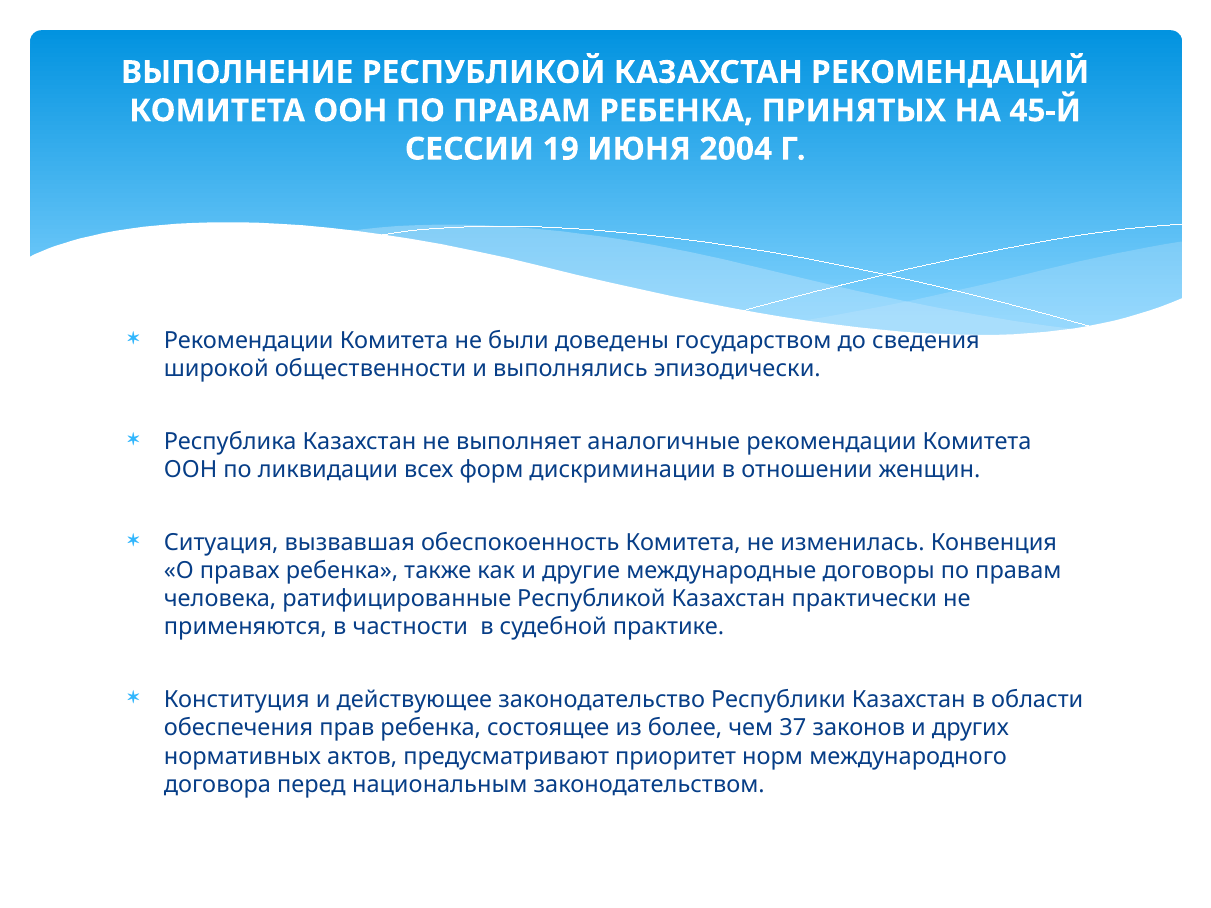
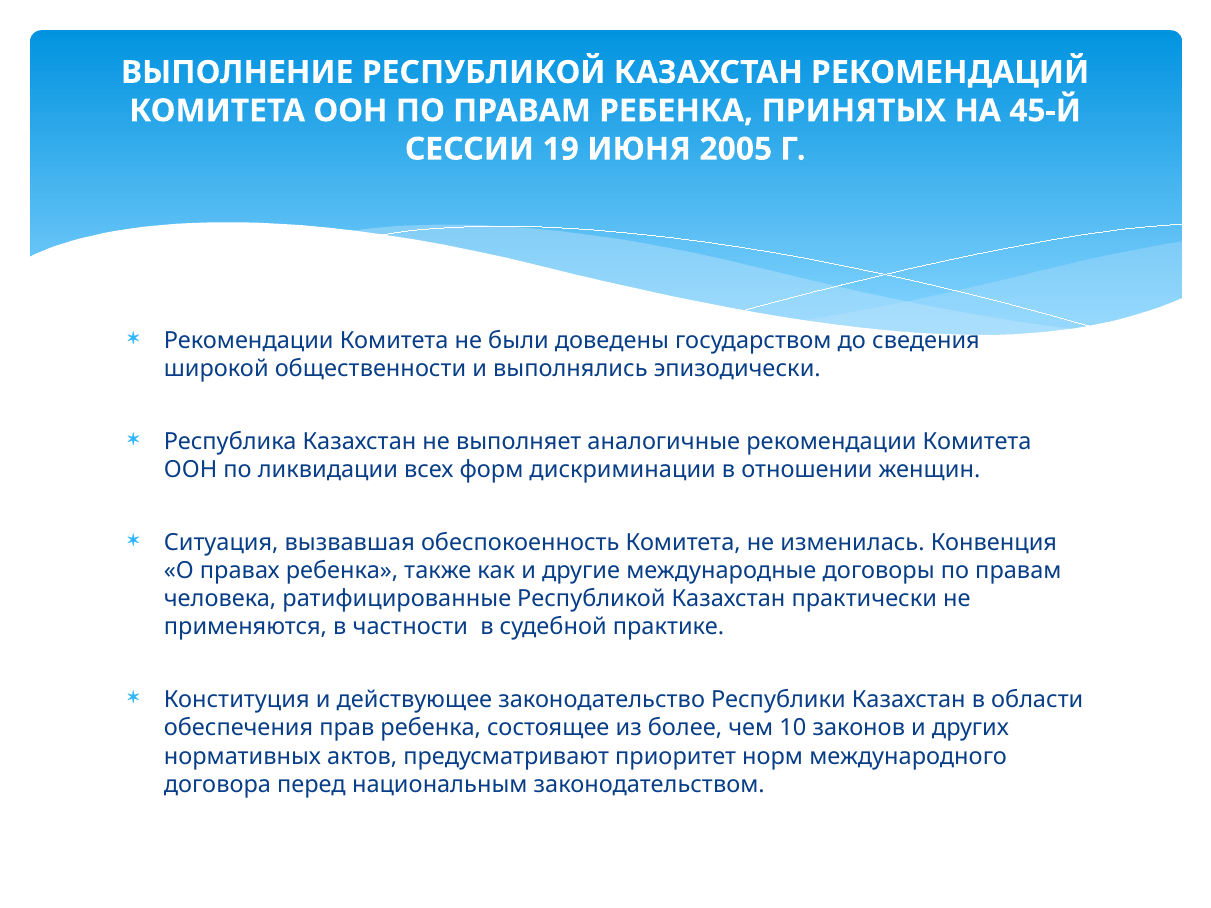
2004: 2004 -> 2005
37: 37 -> 10
